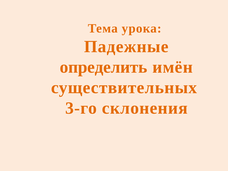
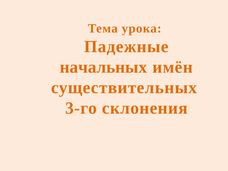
определить: определить -> начальных
